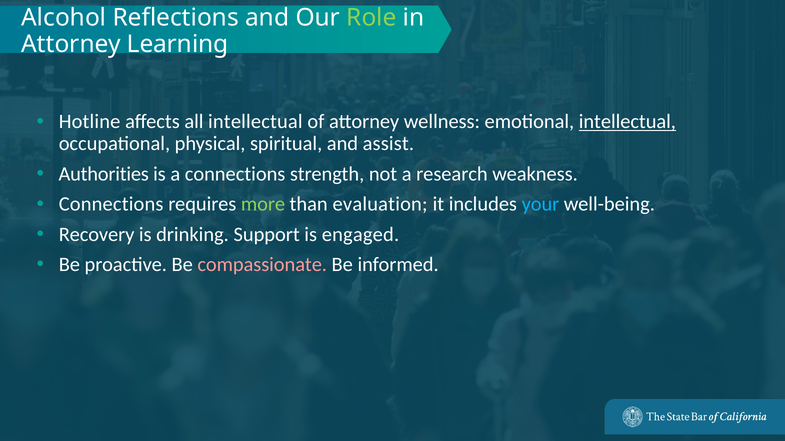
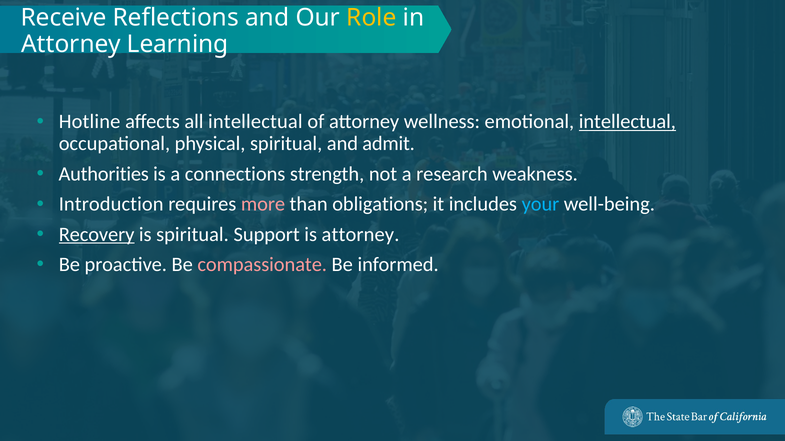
Alcohol: Alcohol -> Receive
Role colour: light green -> yellow
assist: assist -> admit
Connections at (111, 204): Connections -> Introduction
more colour: light green -> pink
evaluation: evaluation -> obligations
Recovery underline: none -> present
is drinking: drinking -> spiritual
is engaged: engaged -> attorney
